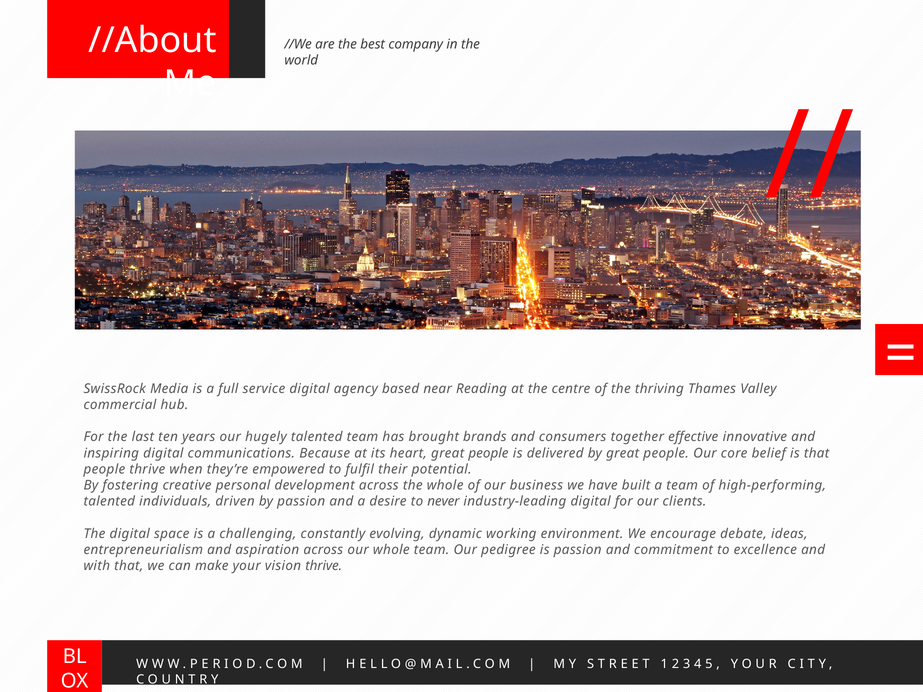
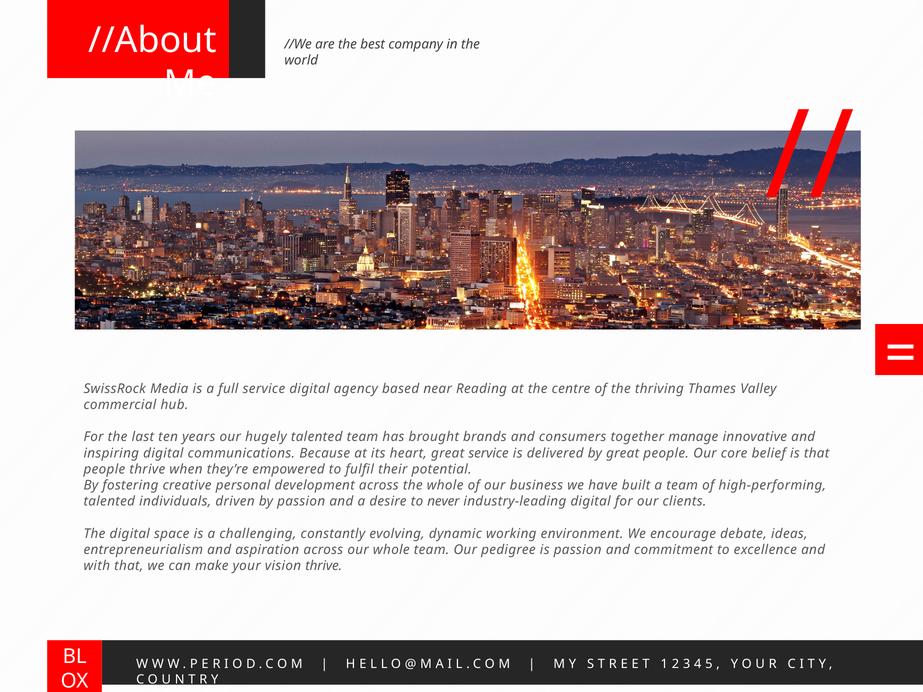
effective: effective -> manage
heart great people: people -> service
